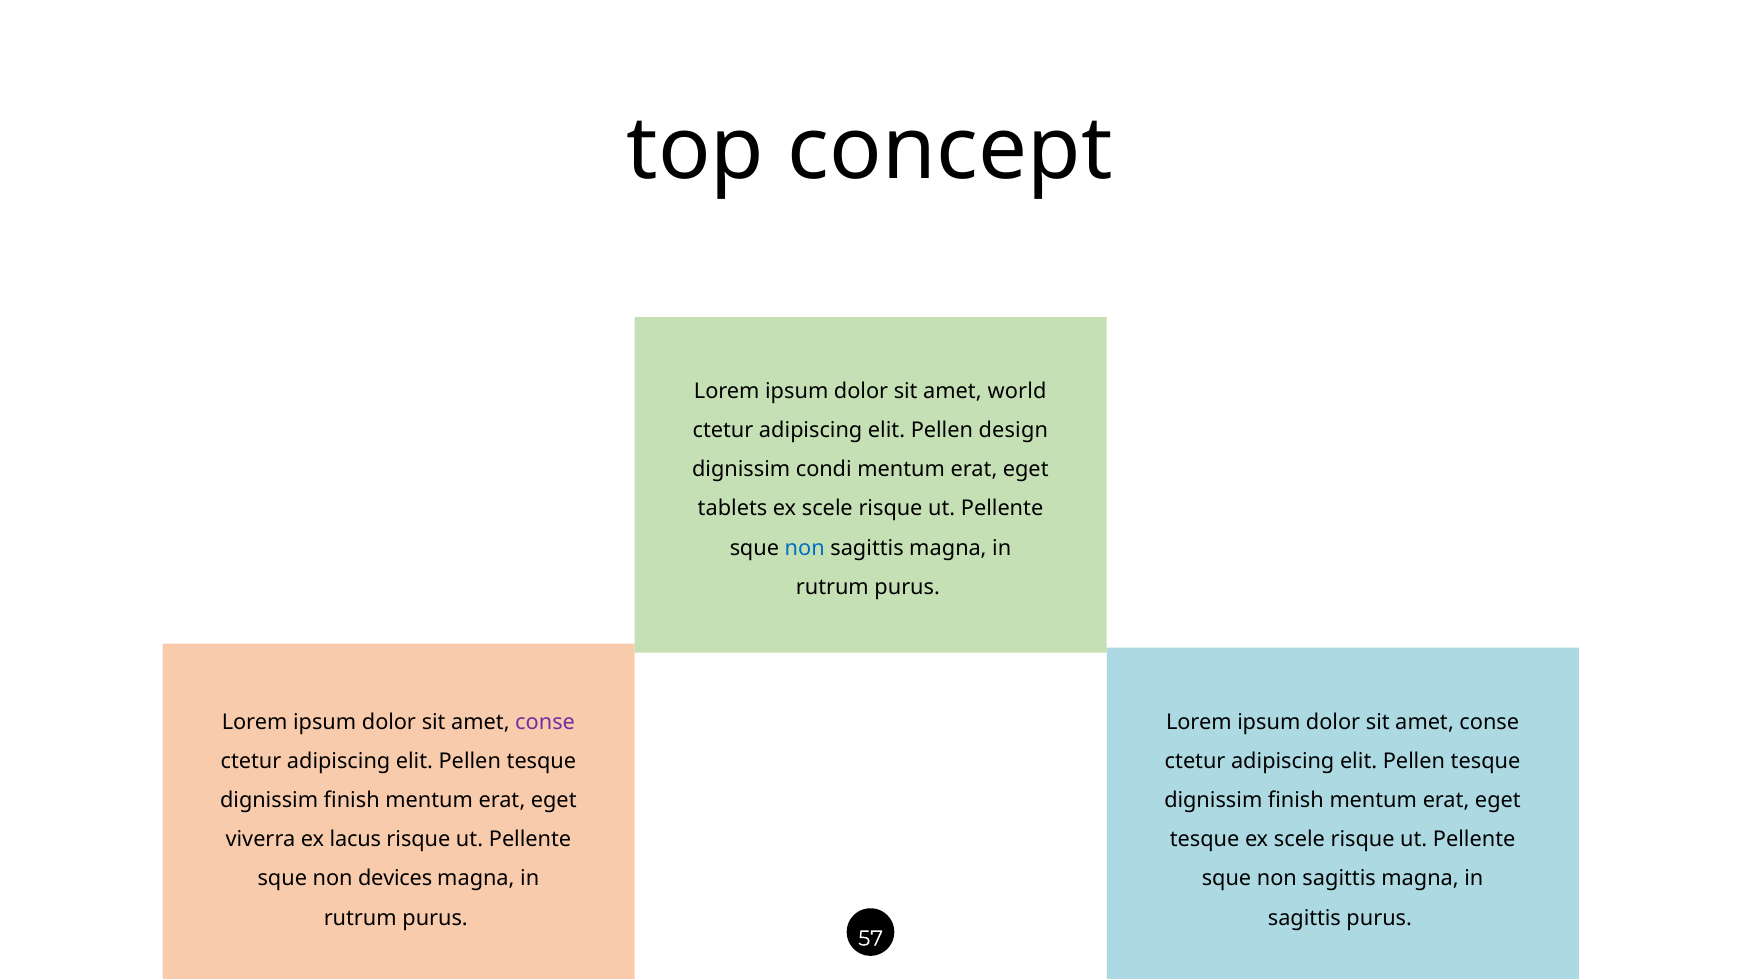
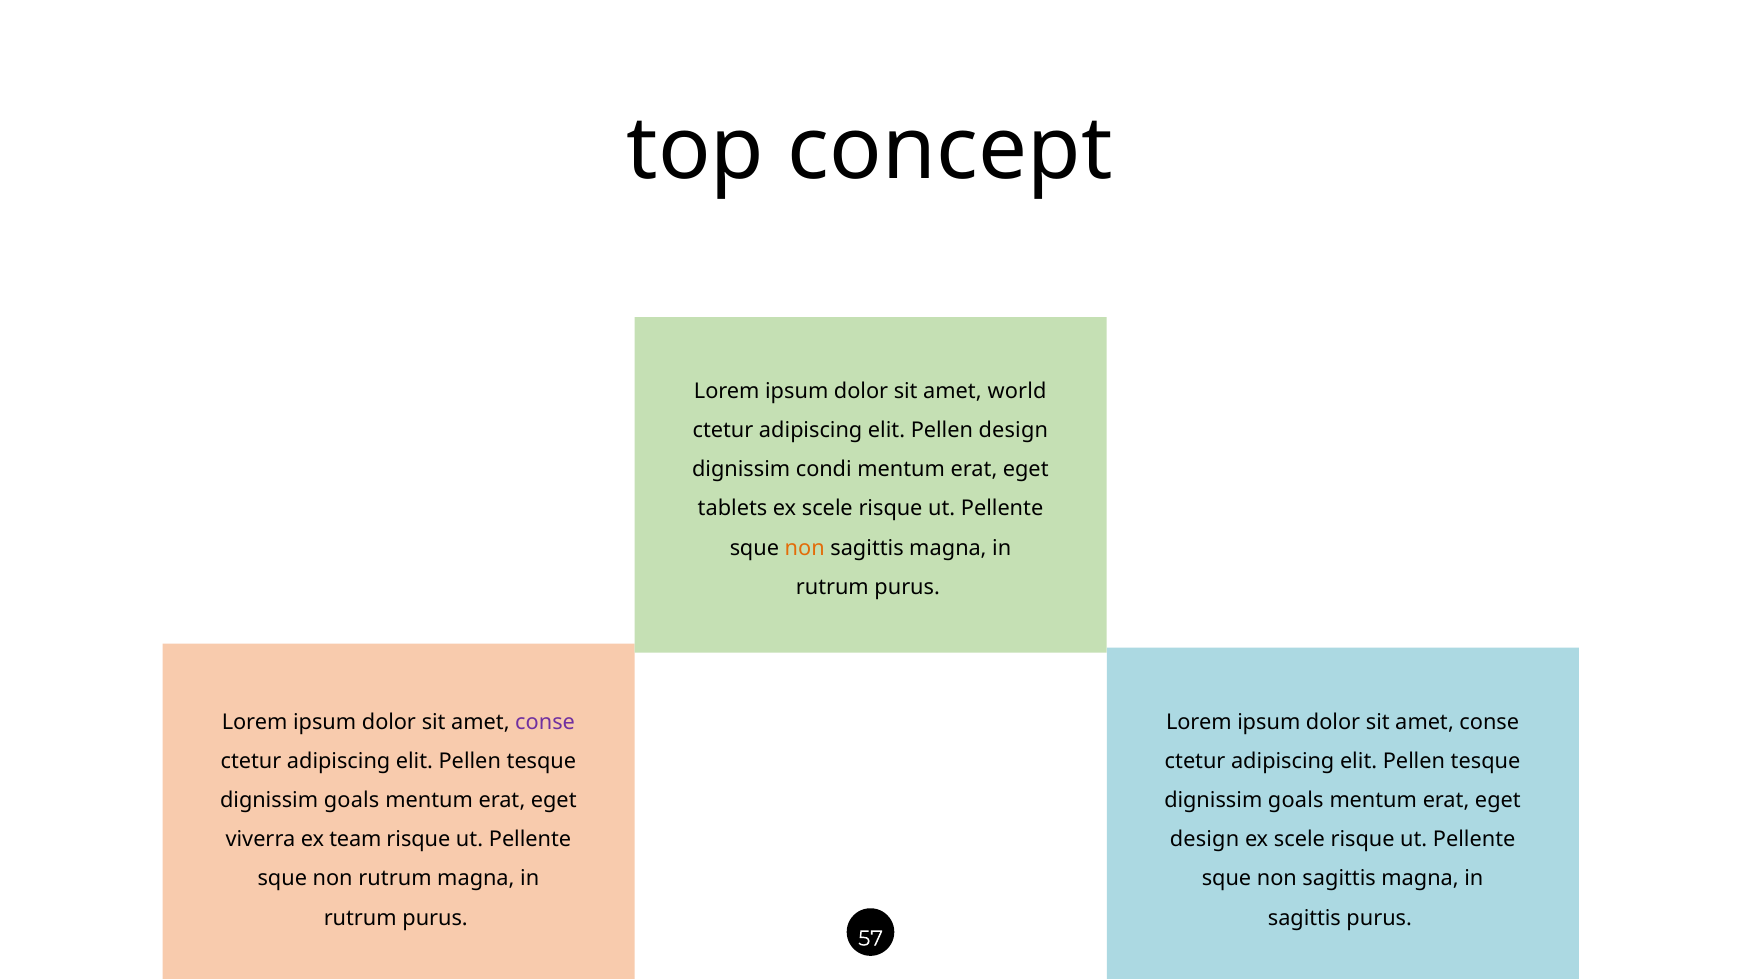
non at (805, 548) colour: blue -> orange
finish at (352, 801): finish -> goals
finish at (1296, 801): finish -> goals
lacus: lacus -> team
tesque at (1205, 840): tesque -> design
non devices: devices -> rutrum
